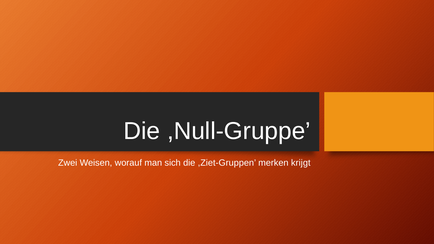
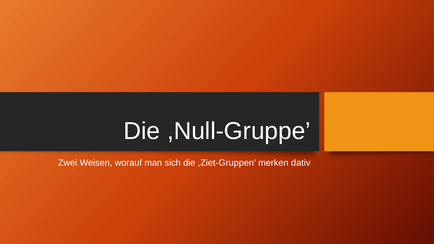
krijgt: krijgt -> dativ
